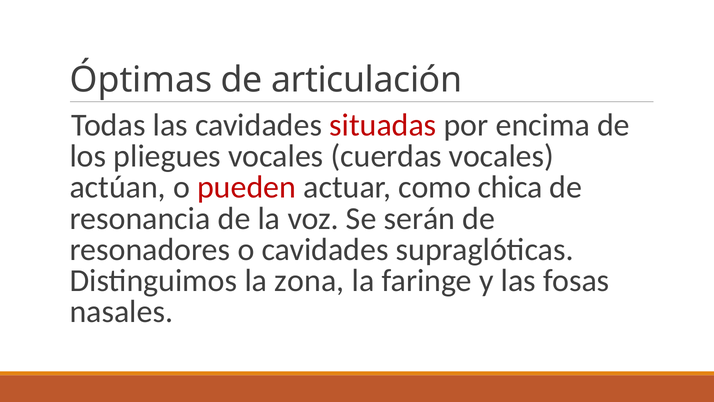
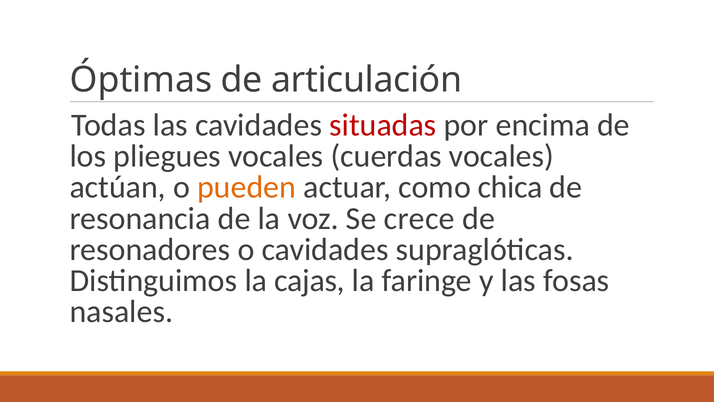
pueden colour: red -> orange
serán: serán -> crece
zona: zona -> cajas
